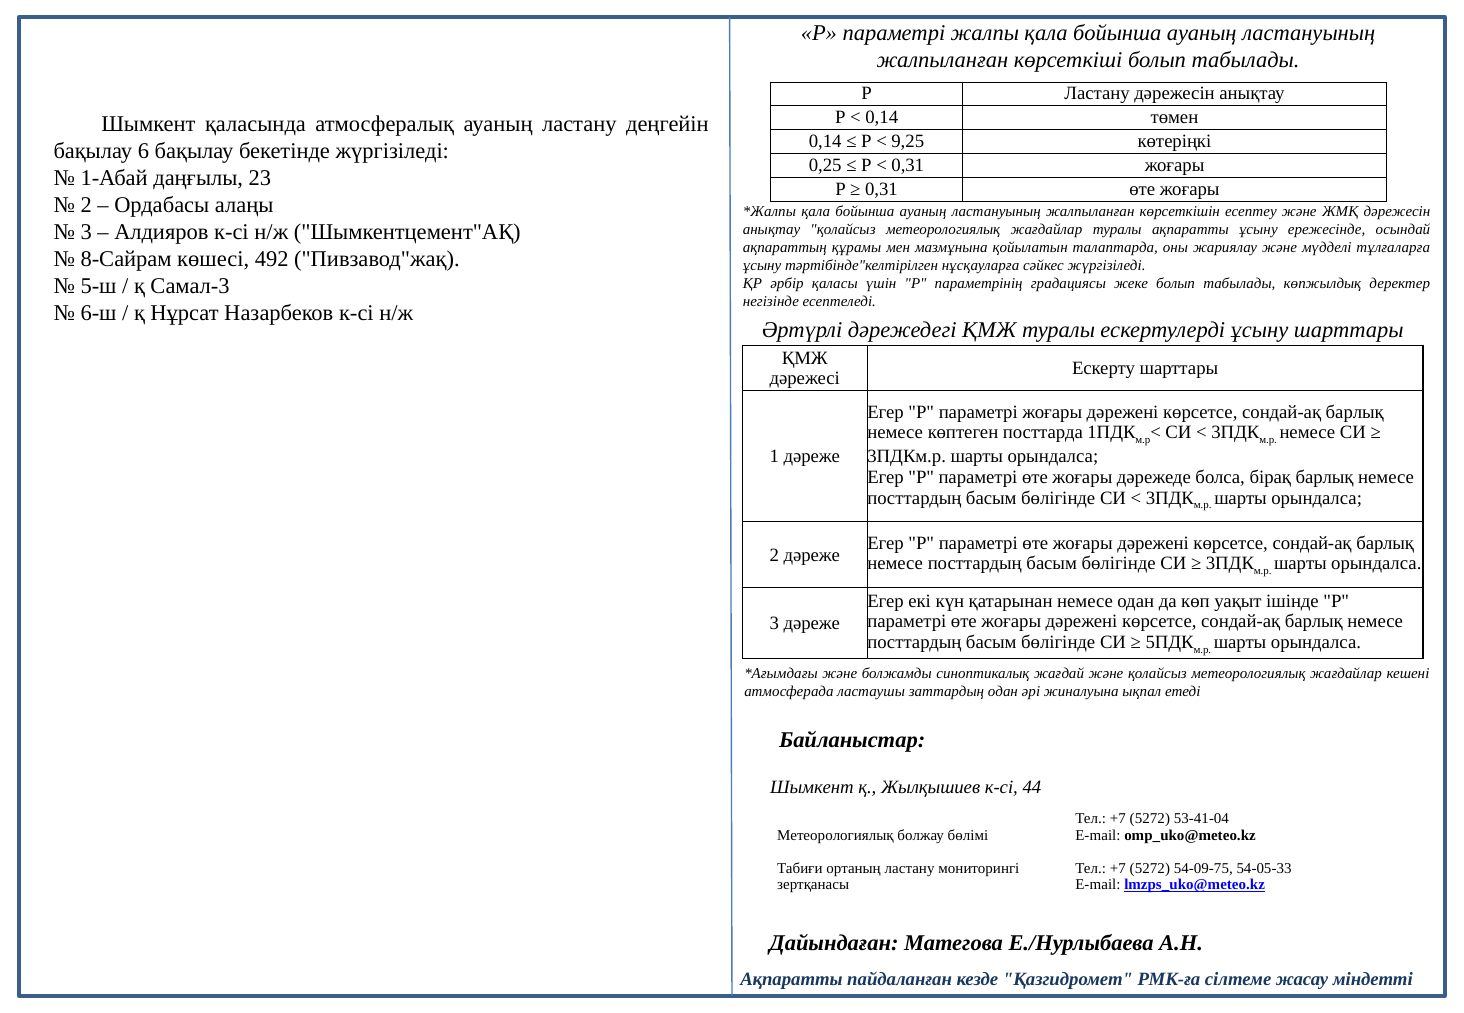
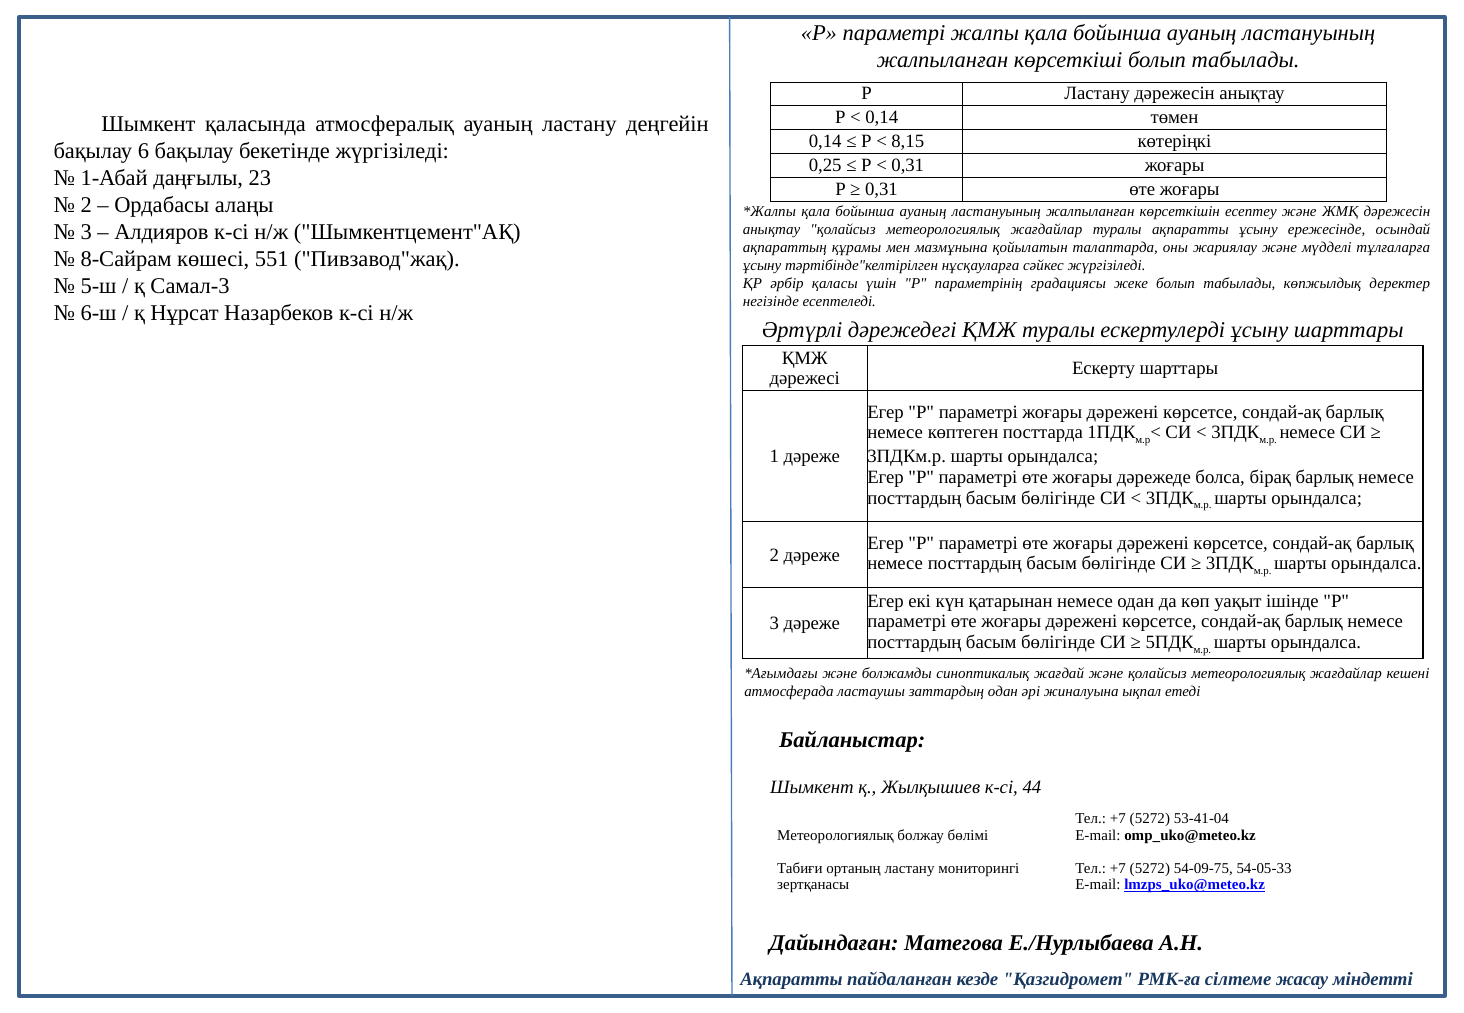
9,25: 9,25 -> 8,15
492: 492 -> 551
